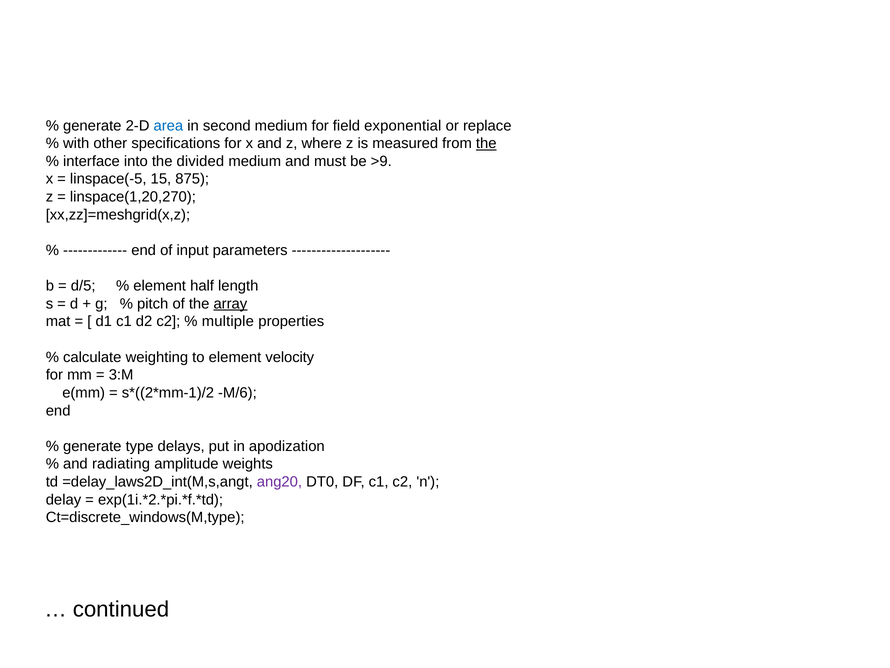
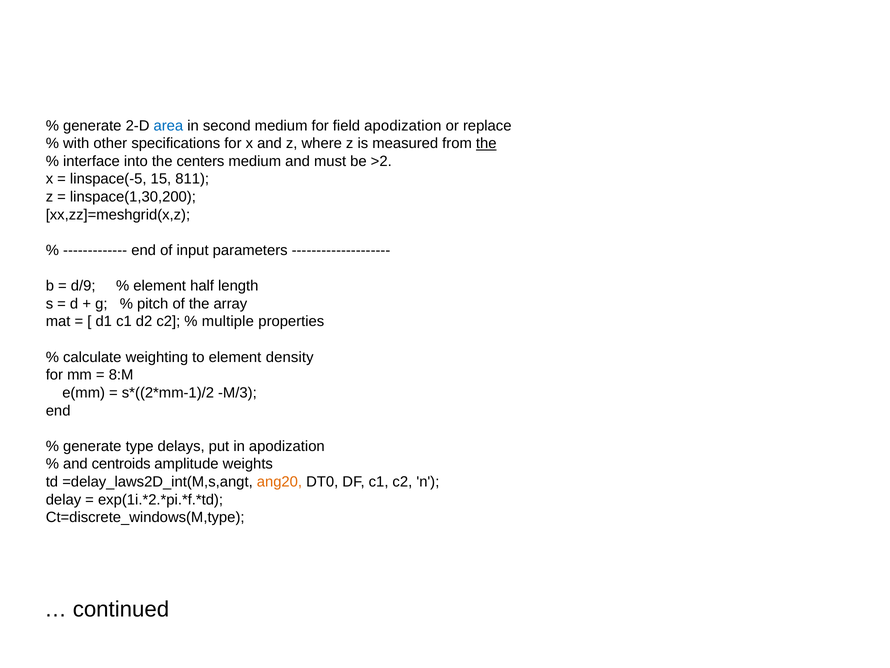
field exponential: exponential -> apodization
divided: divided -> centers
>9: >9 -> >2
875: 875 -> 811
linspace(1,20,270: linspace(1,20,270 -> linspace(1,30,200
d/5: d/5 -> d/9
array underline: present -> none
velocity: velocity -> density
3:M: 3:M -> 8:M
M/6: M/6 -> M/3
radiating: radiating -> centroids
ang20 colour: purple -> orange
